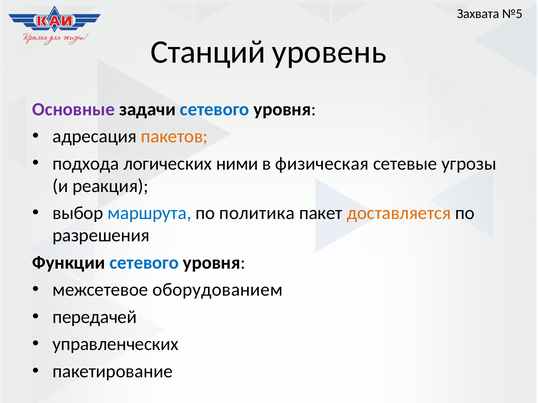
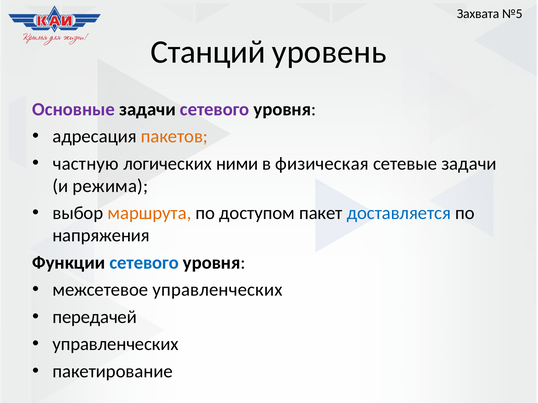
сетевого at (215, 109) colour: blue -> purple
подхода: подхода -> частную
сетевые угрозы: угрозы -> задачи
реакция: реакция -> режима
маршрута colour: blue -> orange
политика: политика -> доступом
доставляется colour: orange -> blue
разрешения: разрешения -> напряжения
межсетевое оборудованием: оборудованием -> управленческих
